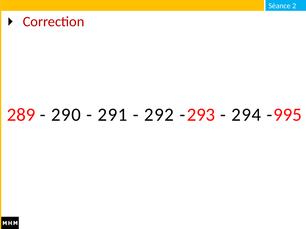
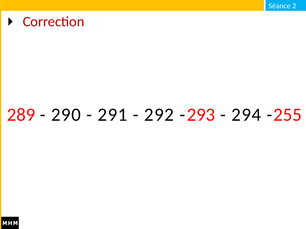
995: 995 -> 255
